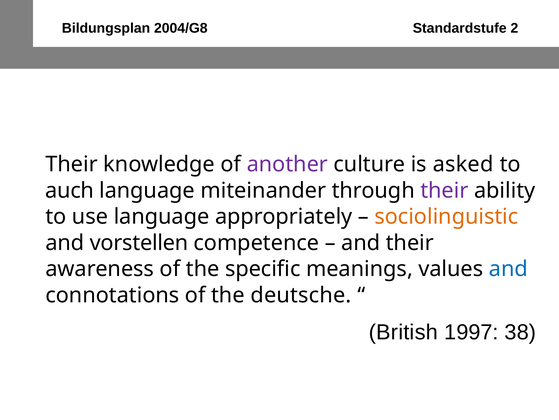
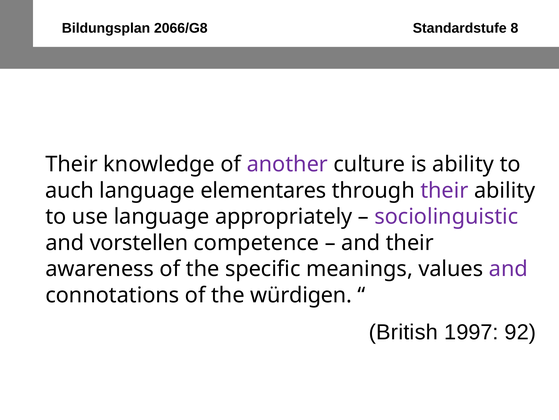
2004/G8: 2004/G8 -> 2066/G8
2: 2 -> 8
is asked: asked -> ability
miteinander: miteinander -> elementares
sociolinguistic colour: orange -> purple
and at (508, 269) colour: blue -> purple
deutsche: deutsche -> würdigen
38: 38 -> 92
